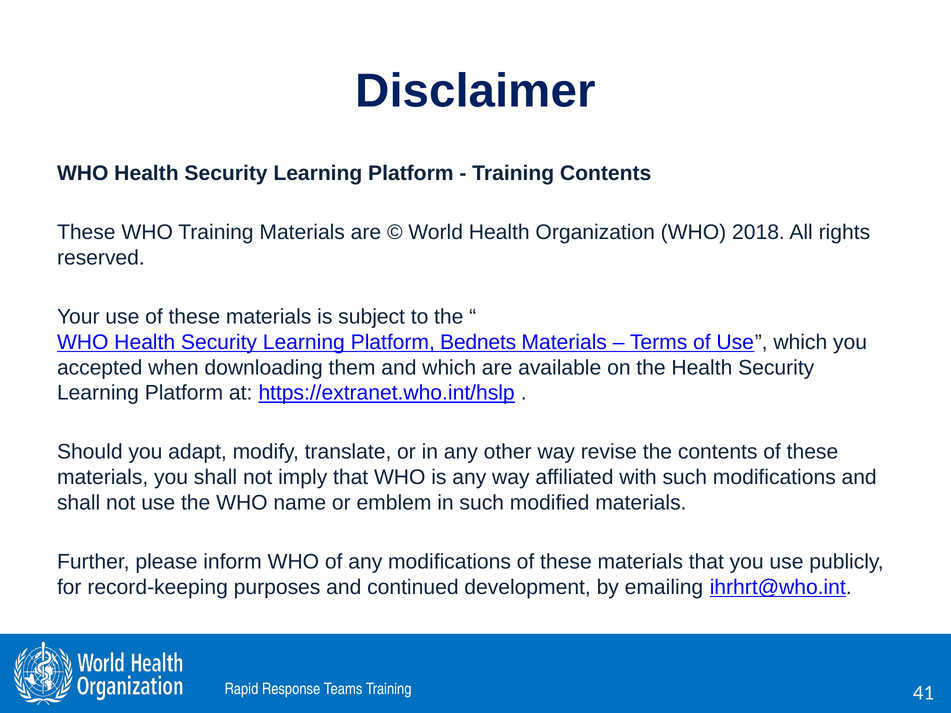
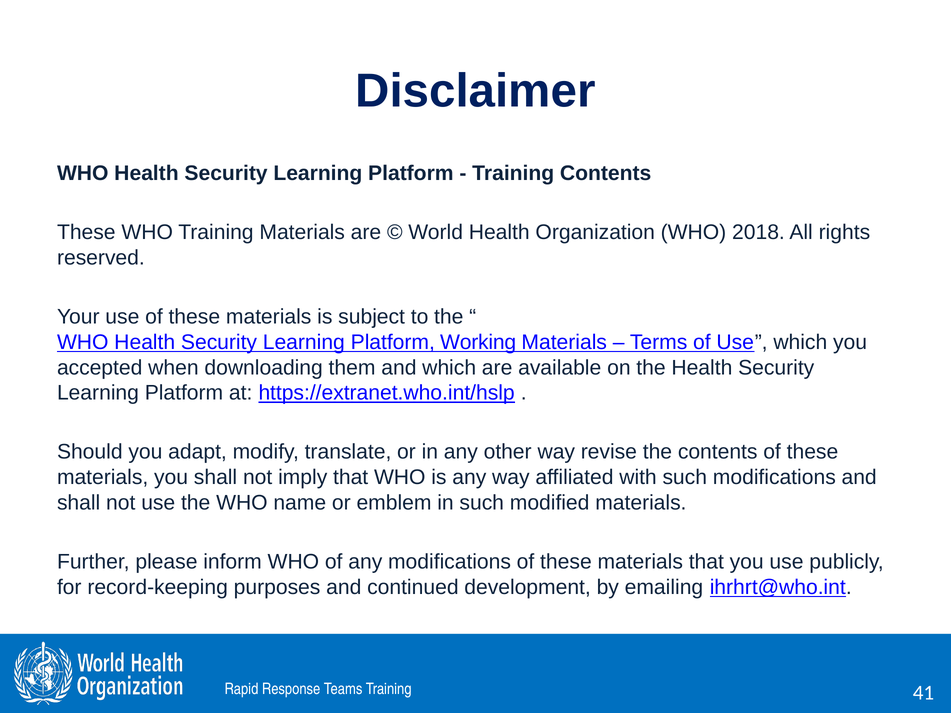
Bednets: Bednets -> Working
